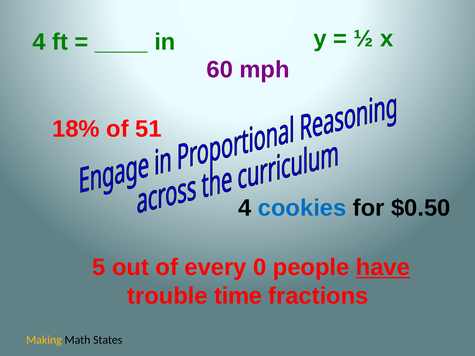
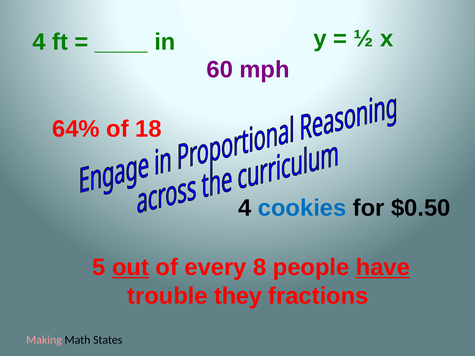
18%: 18% -> 64%
51: 51 -> 18
out underline: none -> present
0: 0 -> 8
time: time -> they
Making colour: yellow -> pink
